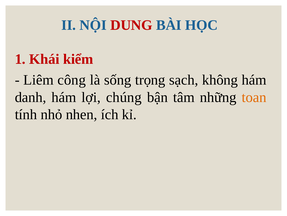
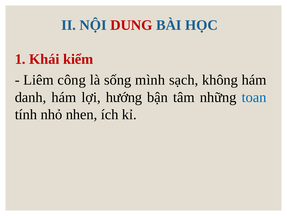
trọng: trọng -> mình
chúng: chúng -> hướng
toan colour: orange -> blue
